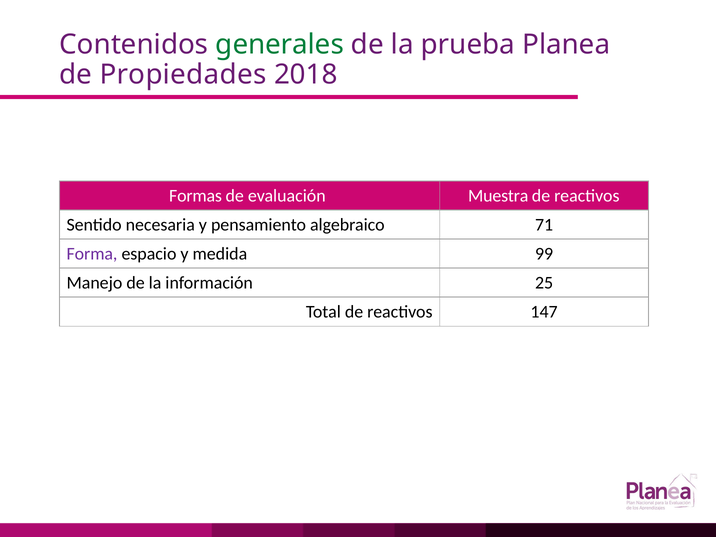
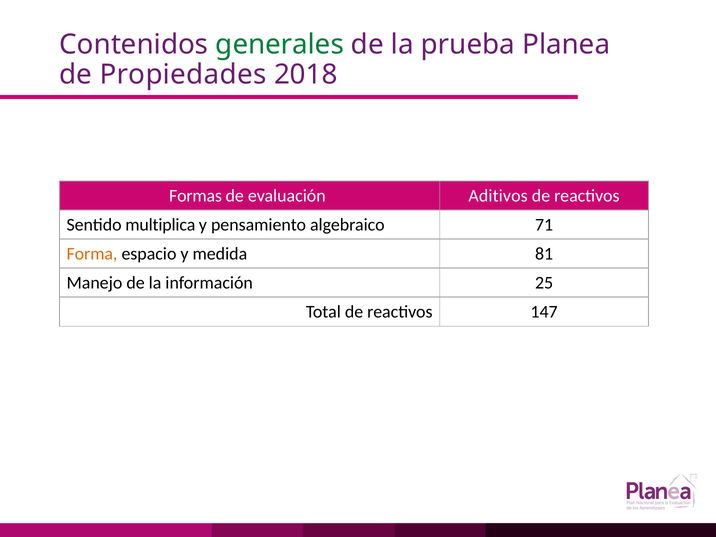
Muestra: Muestra -> Aditivos
necesaria: necesaria -> multiplica
Forma colour: purple -> orange
99: 99 -> 81
